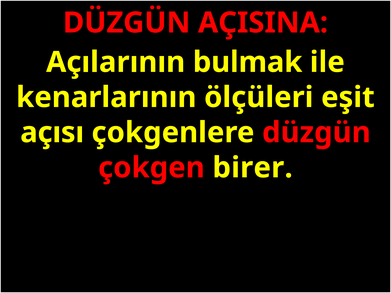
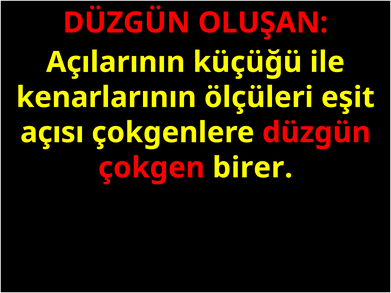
AÇISINA: AÇISINA -> OLUŞAN
bulmak: bulmak -> küçüğü
